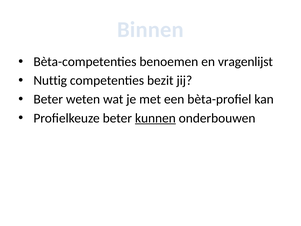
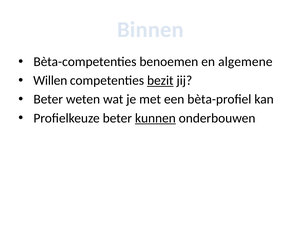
vragenlijst: vragenlijst -> algemene
Nuttig: Nuttig -> Willen
bezit underline: none -> present
